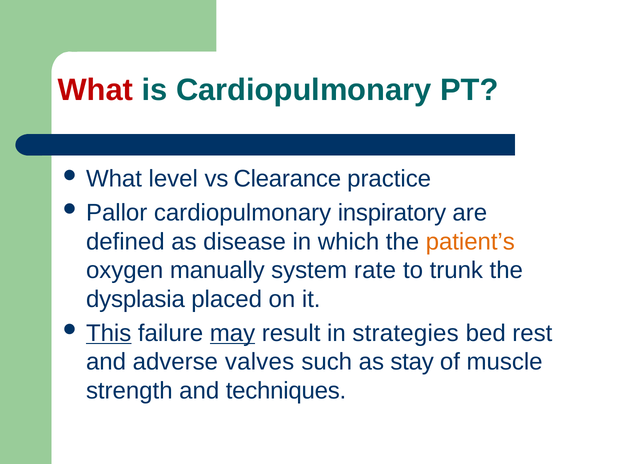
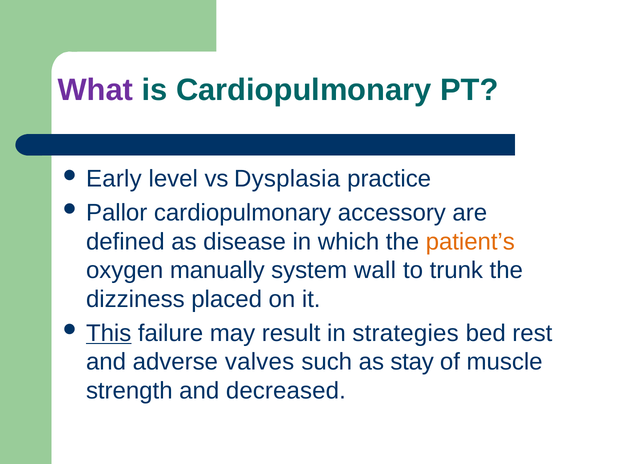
What at (95, 90) colour: red -> purple
What at (114, 179): What -> Early
Clearance: Clearance -> Dysplasia
inspiratory: inspiratory -> accessory
rate: rate -> wall
dysplasia: dysplasia -> dizziness
may underline: present -> none
techniques: techniques -> decreased
